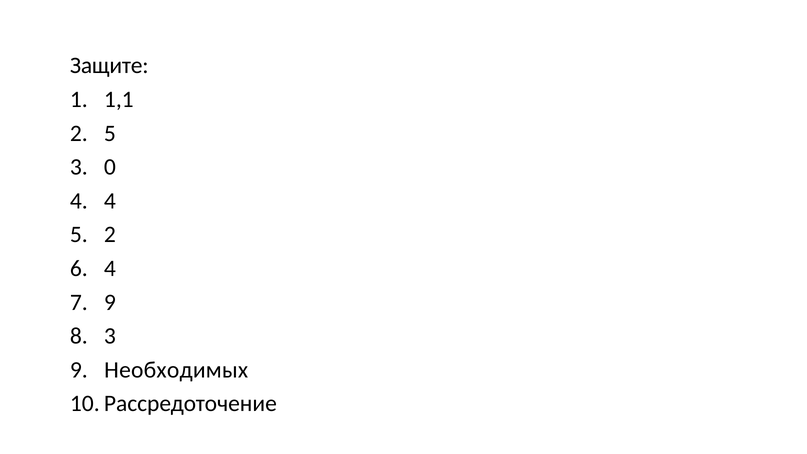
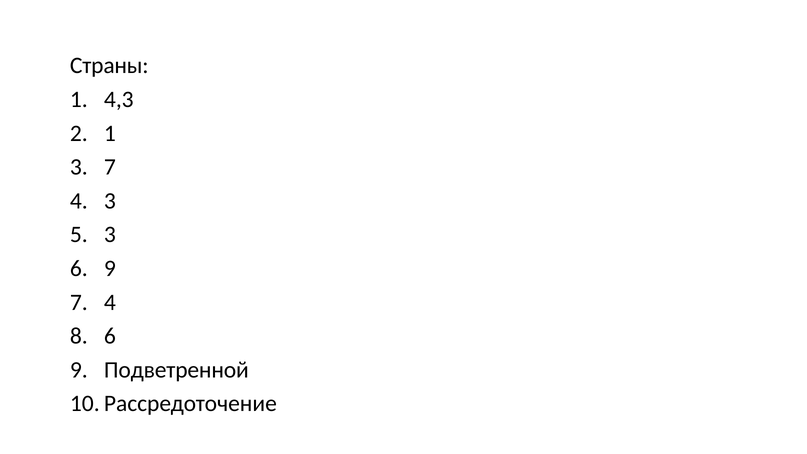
Защите: Защите -> Страны
1,1: 1,1 -> 4,3
2 5: 5 -> 1
3 0: 0 -> 7
4 at (110, 201): 4 -> 3
2 at (110, 235): 2 -> 3
4 at (110, 268): 4 -> 9
9 at (110, 302): 9 -> 4
3 at (110, 336): 3 -> 6
Необходимых: Необходимых -> Подветренной
